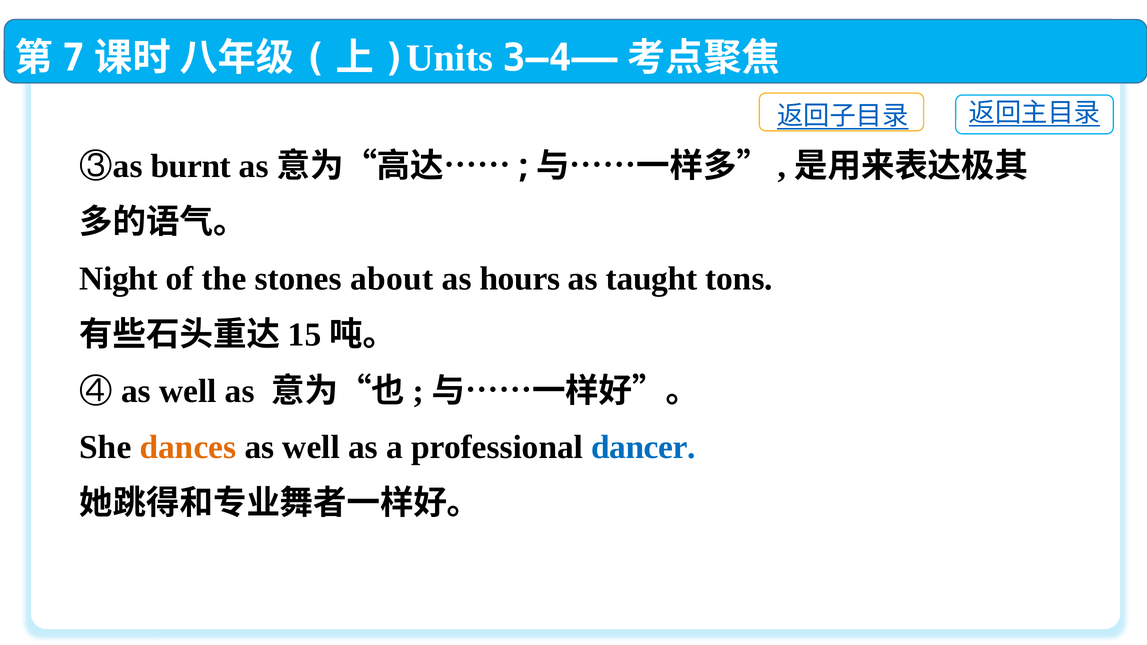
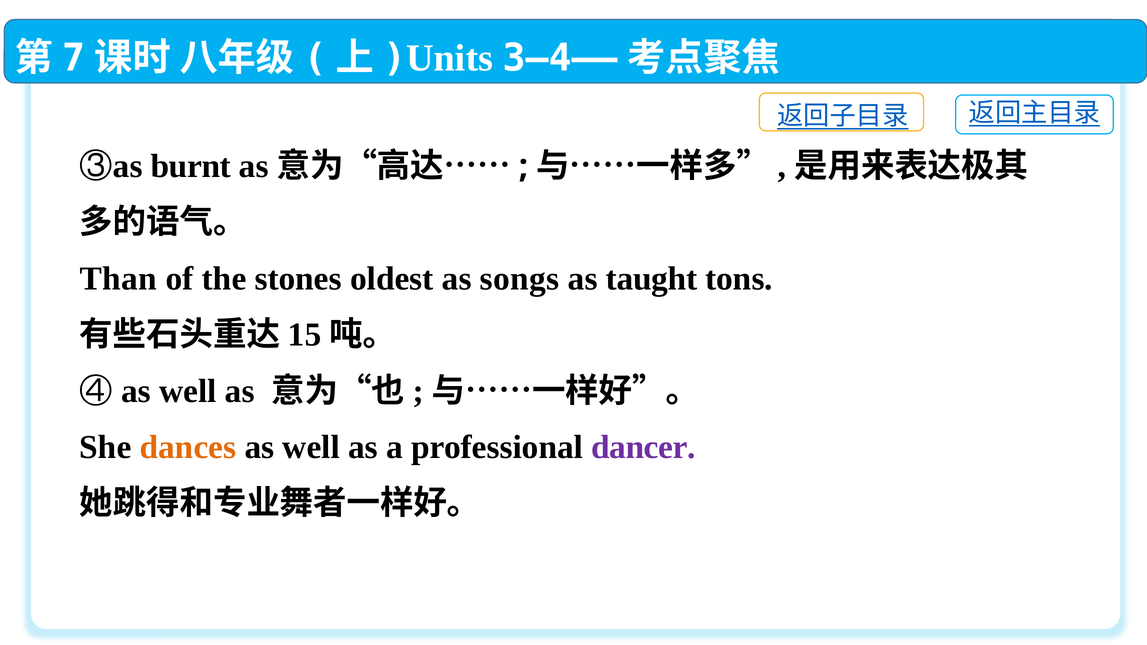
Night: Night -> Than
about: about -> oldest
hours: hours -> songs
dancer colour: blue -> purple
